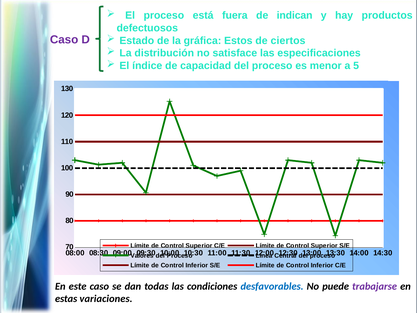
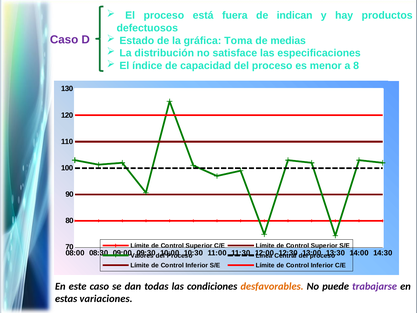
Estos: Estos -> Toma
ciertos: ciertos -> medias
5: 5 -> 8
desfavorables colour: blue -> orange
